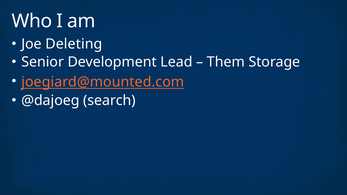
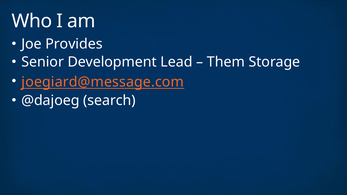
Deleting: Deleting -> Provides
joegiard@mounted.com: joegiard@mounted.com -> joegiard@message.com
